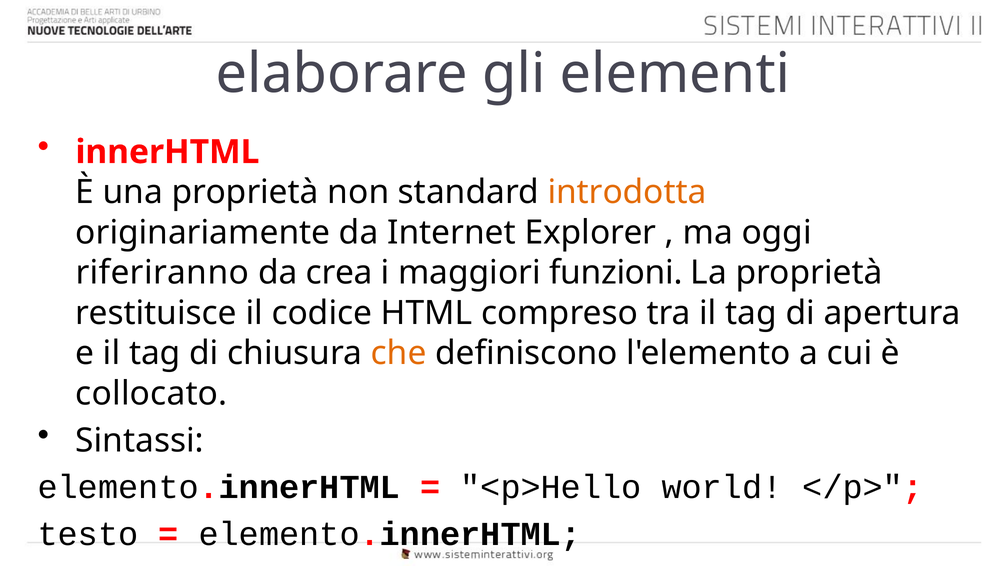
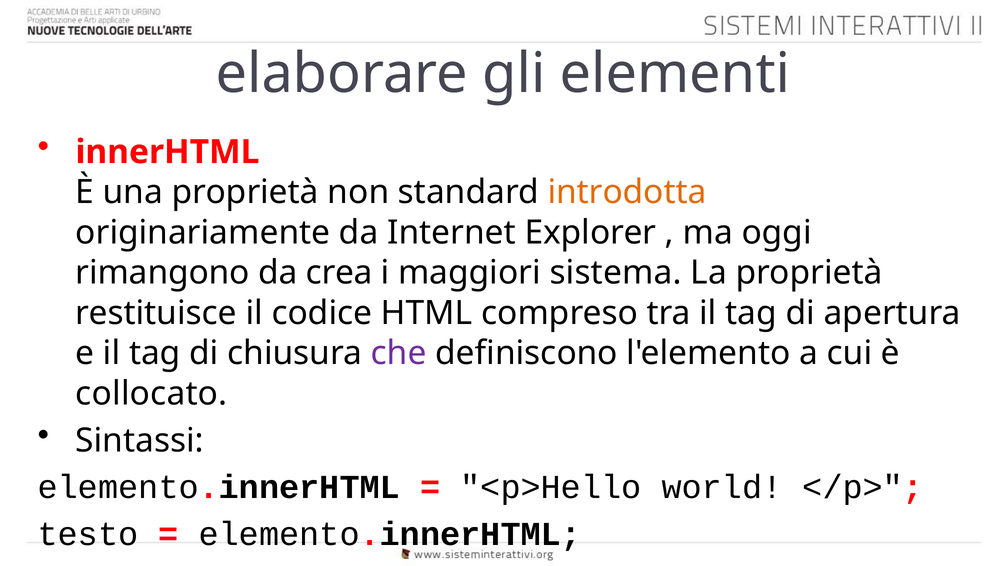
riferiranno: riferiranno -> rimangono
funzioni: funzioni -> sistema
che colour: orange -> purple
